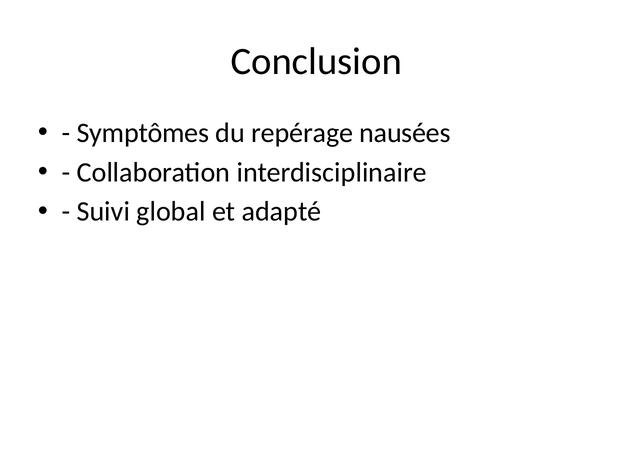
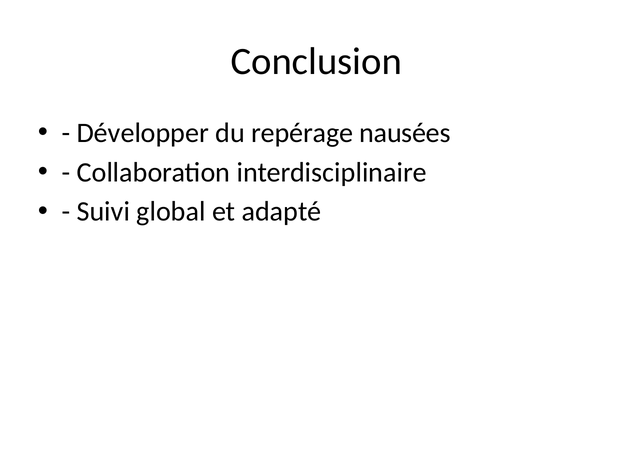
Symptômes: Symptômes -> Développer
